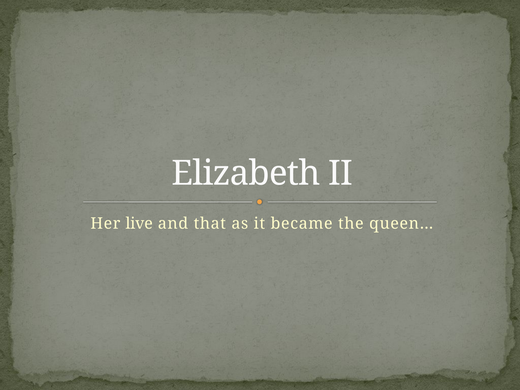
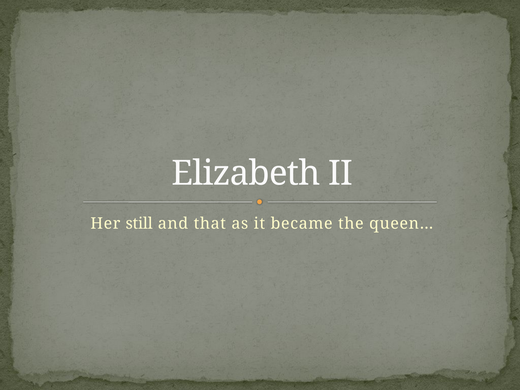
live: live -> still
